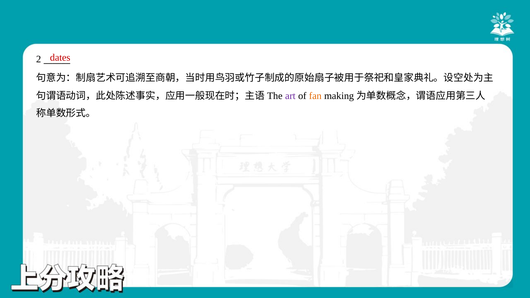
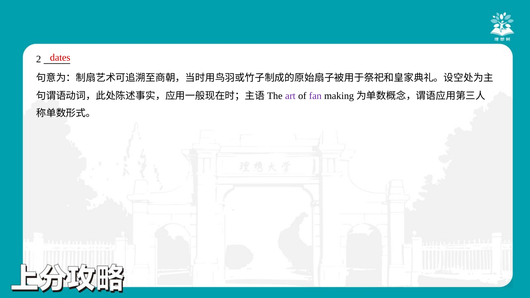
fan colour: orange -> purple
